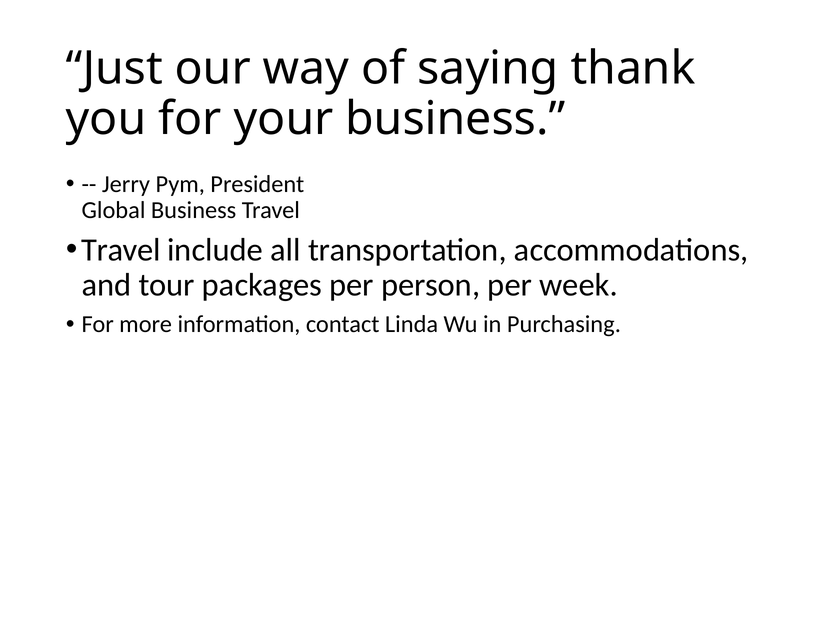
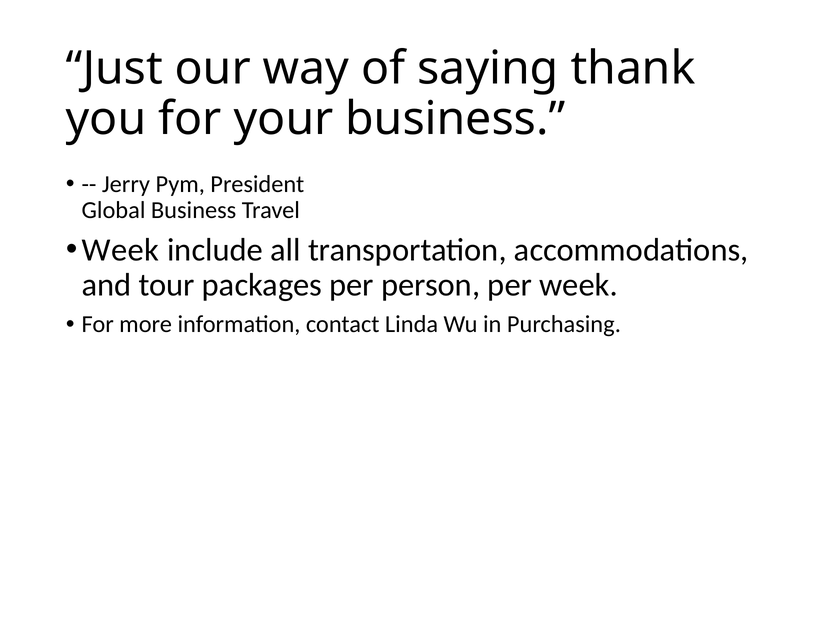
Travel at (121, 250): Travel -> Week
